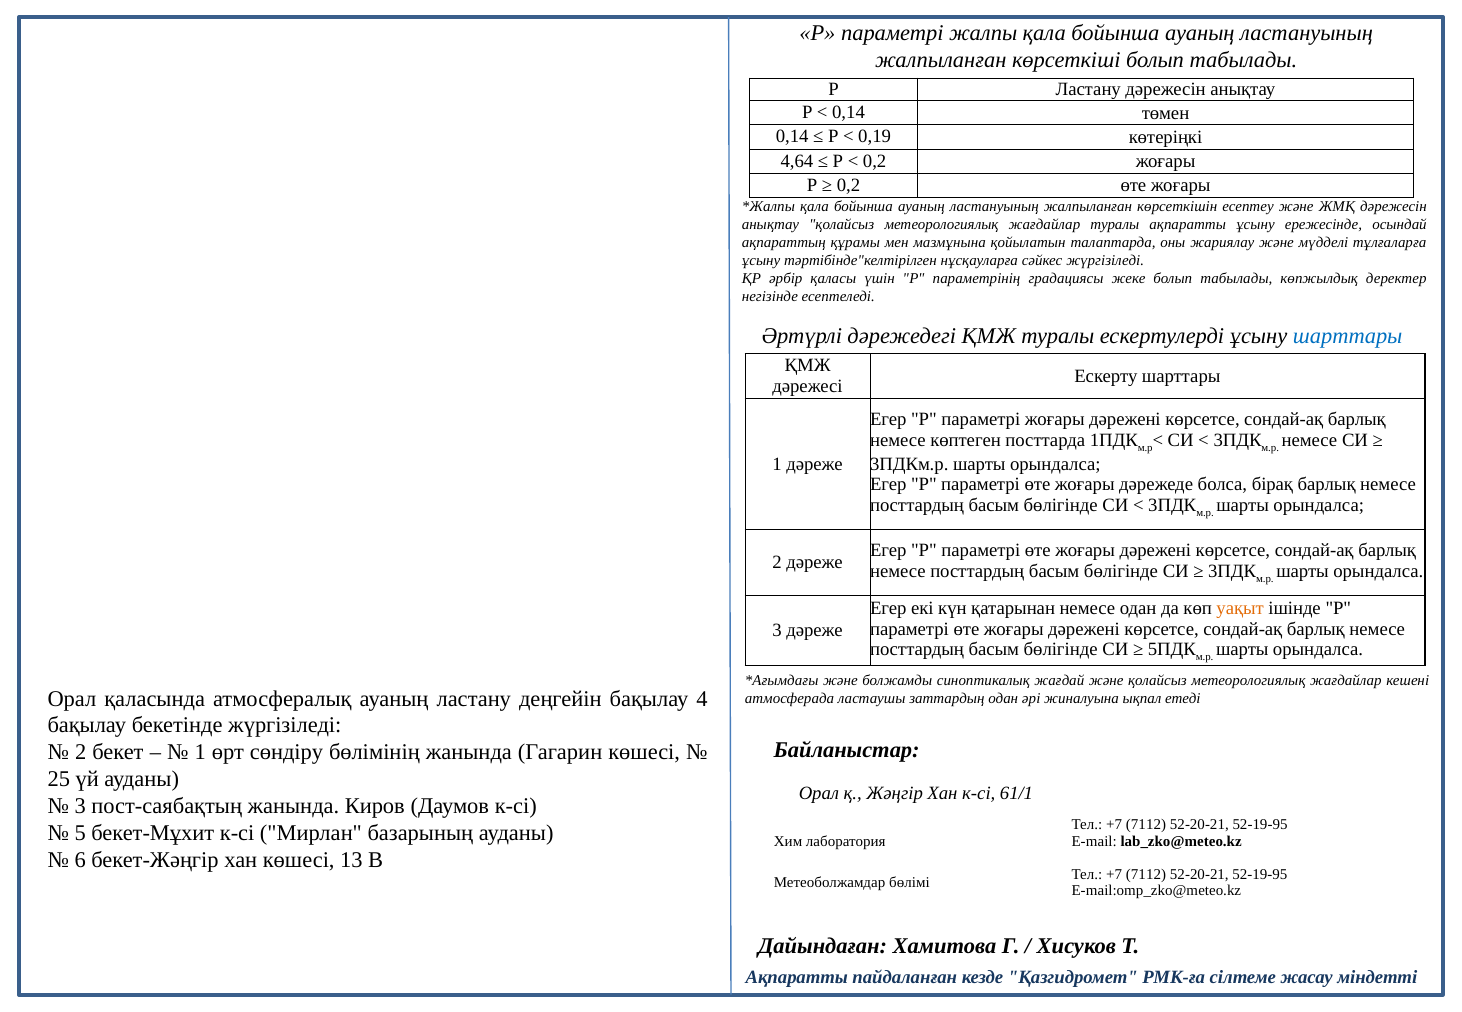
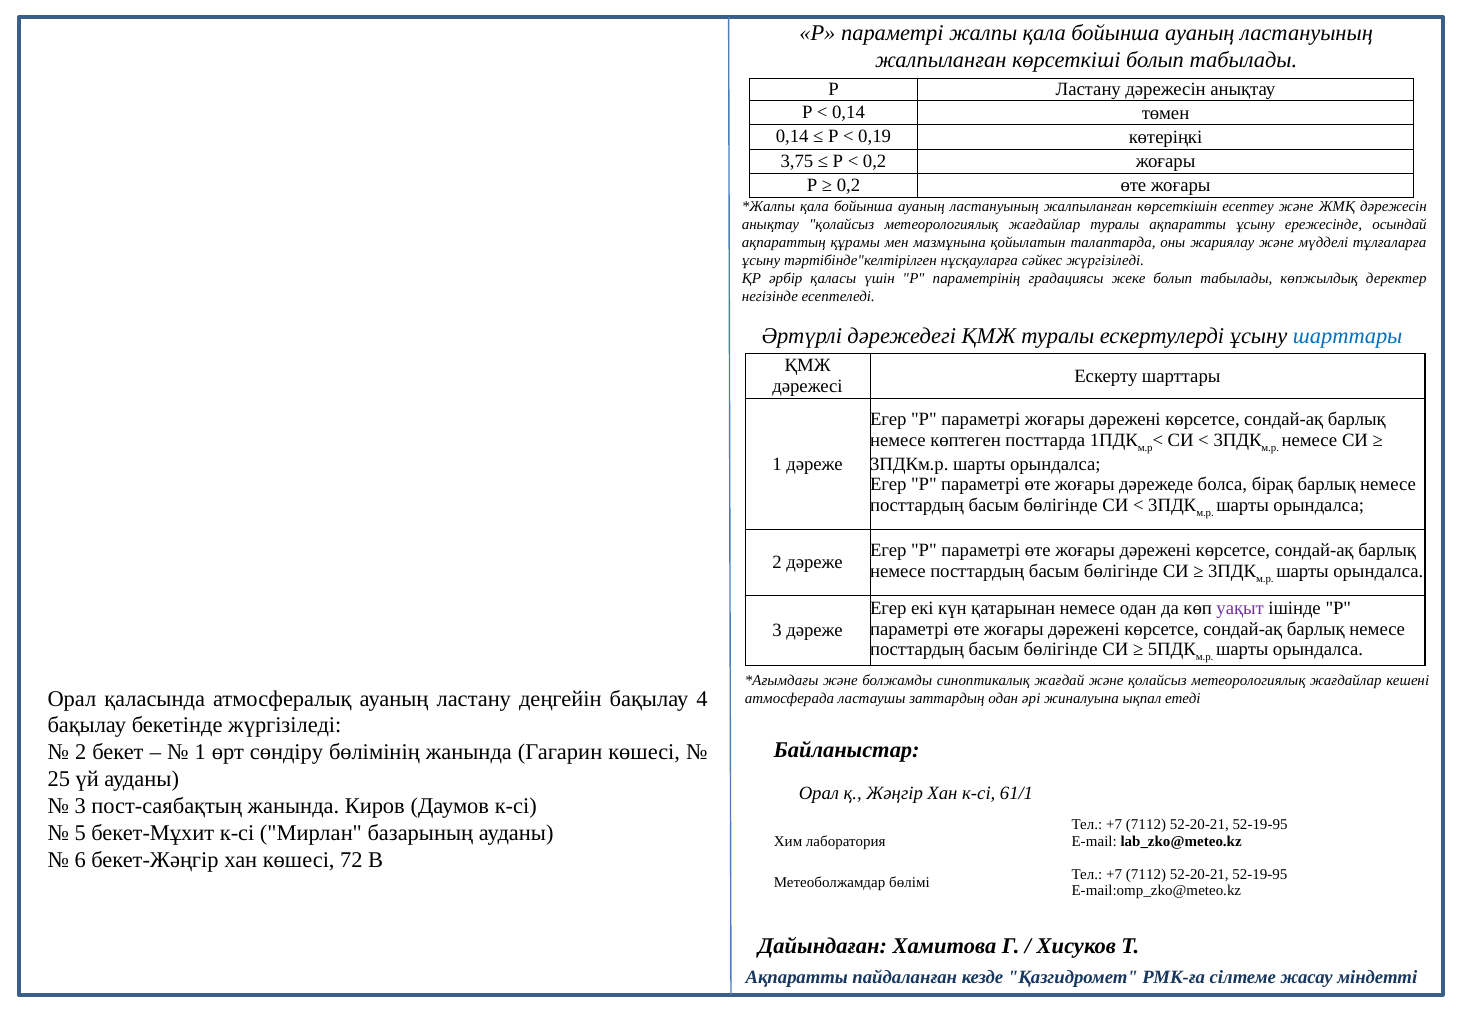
4,64: 4,64 -> 3,75
уақыт colour: orange -> purple
13: 13 -> 72
